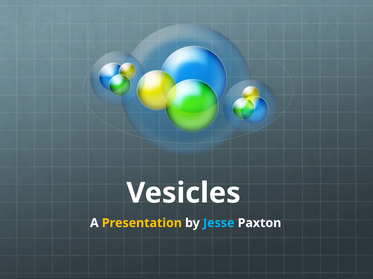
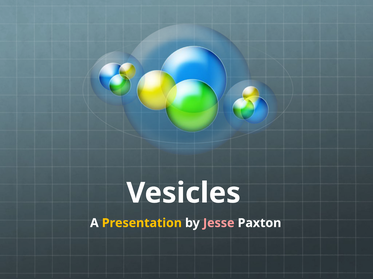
Jesse colour: light blue -> pink
